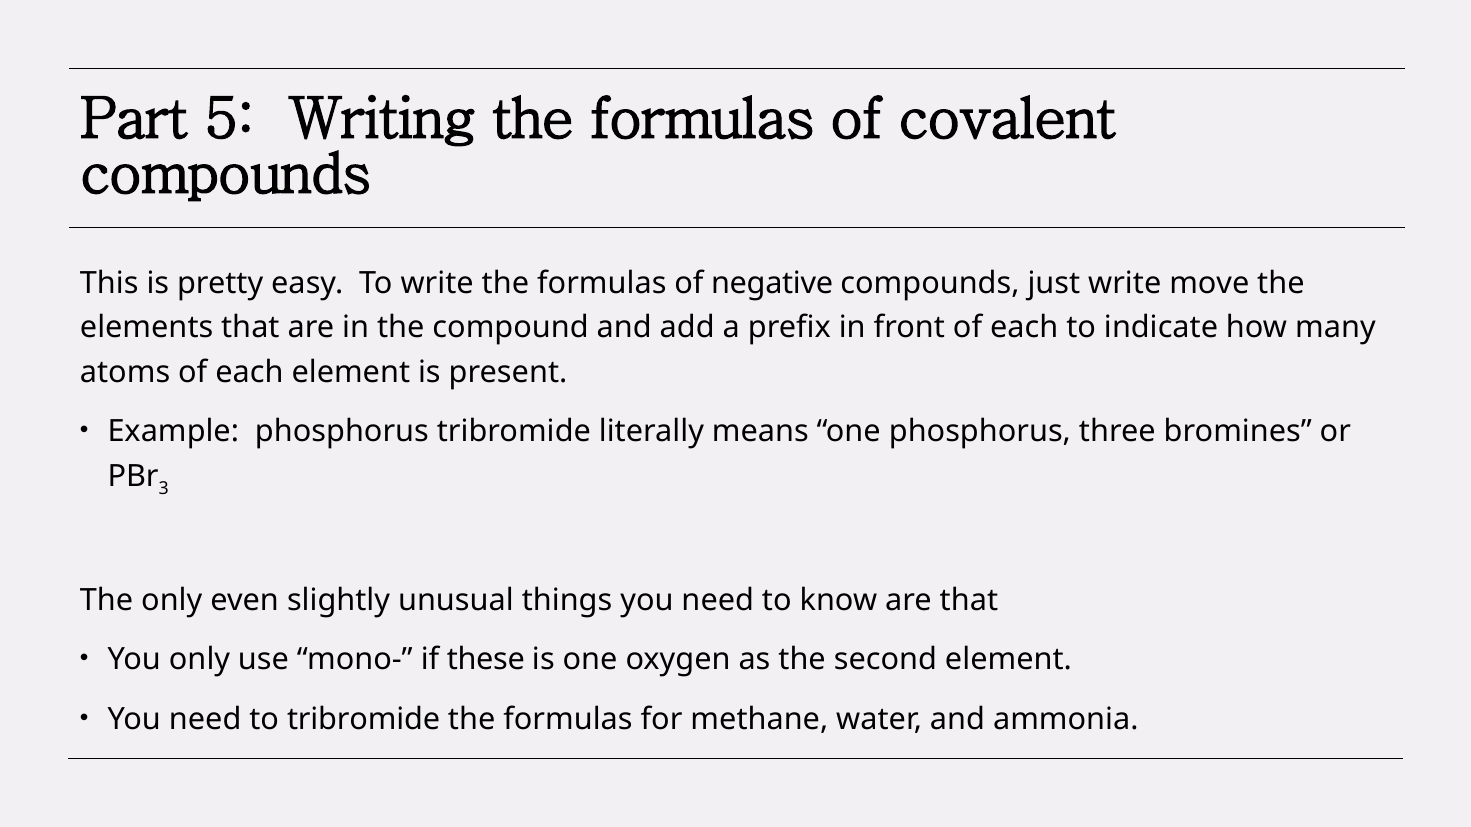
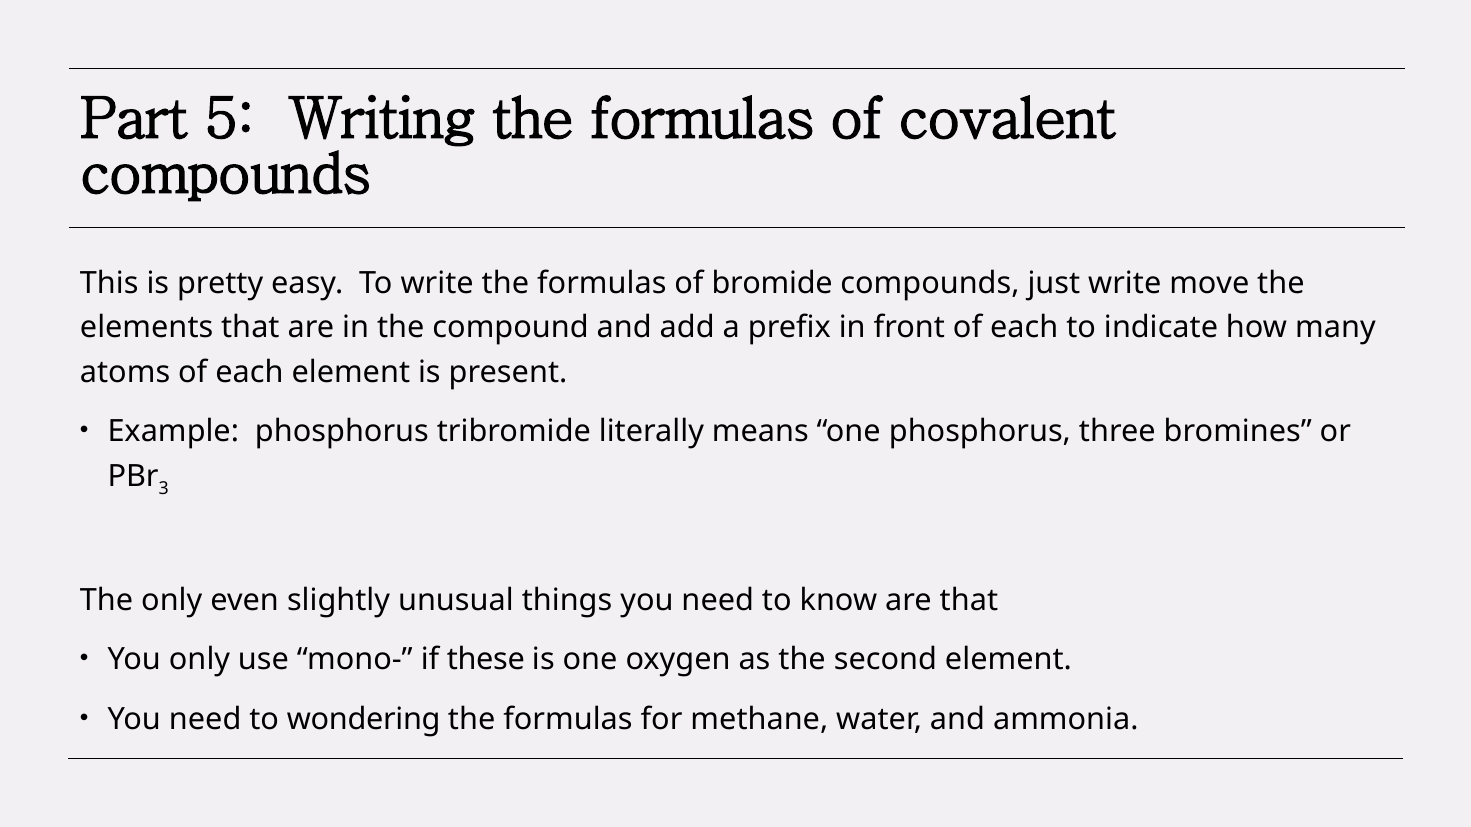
negative: negative -> bromide
to tribromide: tribromide -> wondering
